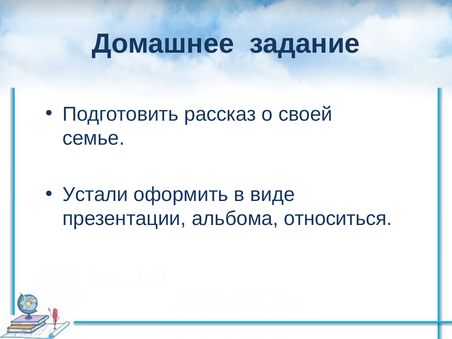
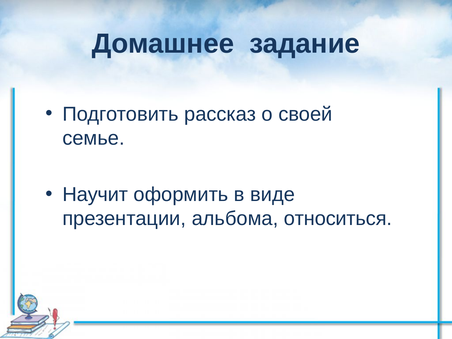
Устали: Устали -> Научит
